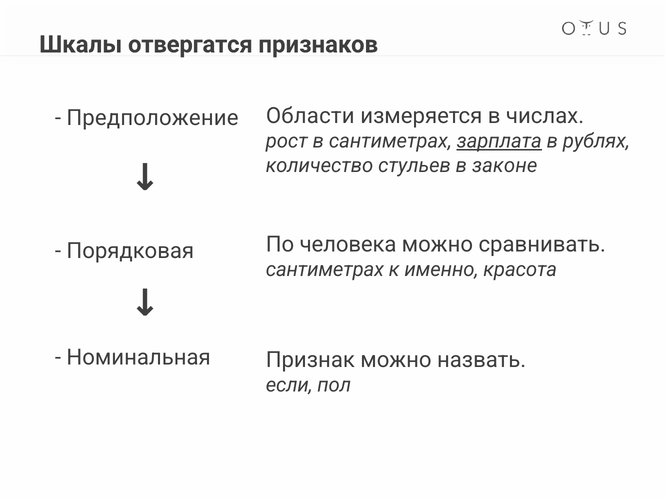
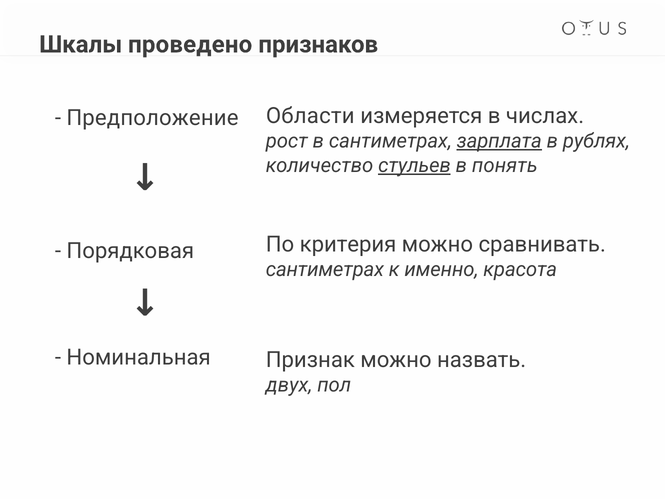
отвергатся: отвергатся -> проведено
стульев underline: none -> present
законе: законе -> понять
человека: человека -> критерия
если: если -> двух
